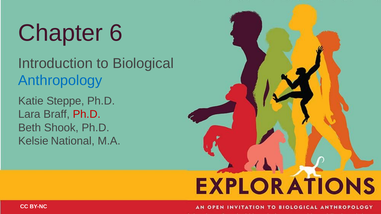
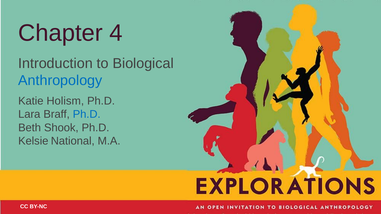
6: 6 -> 4
Steppe: Steppe -> Holism
Ph.D at (87, 114) colour: red -> blue
